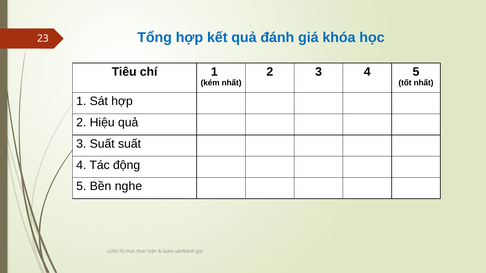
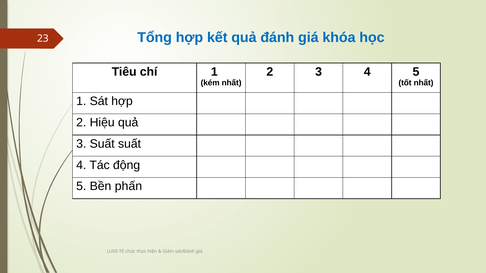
nghe: nghe -> phấn
